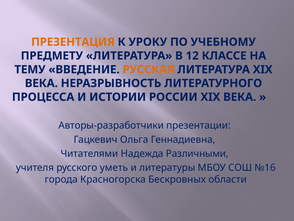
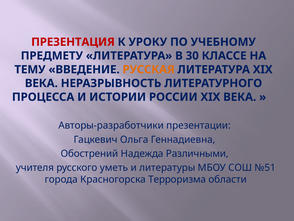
ПРЕЗЕНТАЦИЯ colour: orange -> red
12: 12 -> 30
Читателями: Читателями -> Обострений
№16: №16 -> №51
Бескровных: Бескровных -> Терроризма
